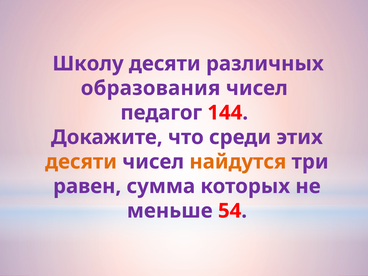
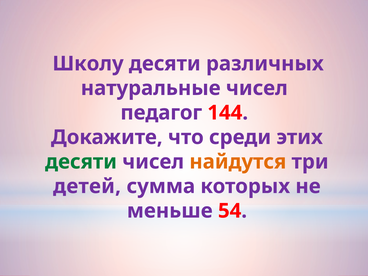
образования: образования -> натуральные
десяти at (81, 162) colour: orange -> green
равен: равен -> детей
